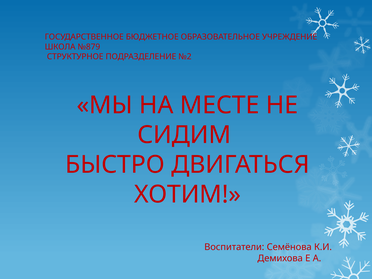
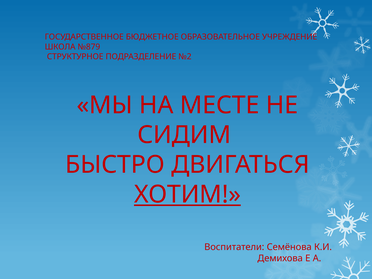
ХОТИМ underline: none -> present
